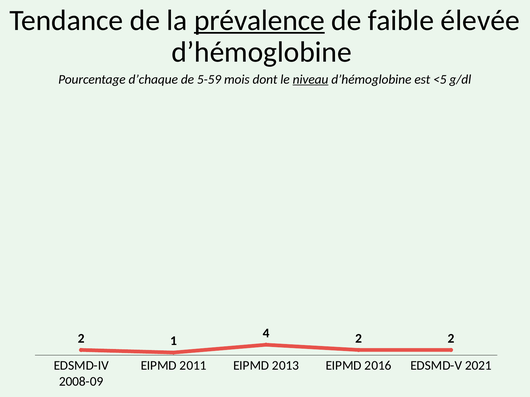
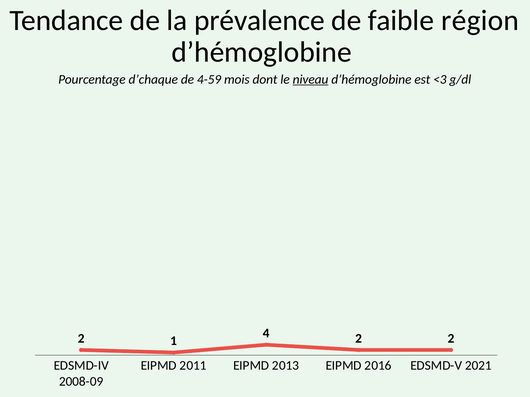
prévalence underline: present -> none
élevée: élevée -> région
5-59: 5-59 -> 4-59
<5: <5 -> <3
